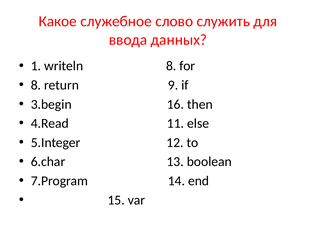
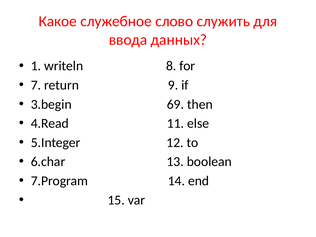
8 at (36, 85): 8 -> 7
16: 16 -> 69
